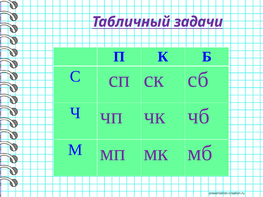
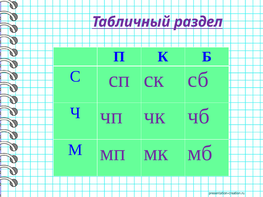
задачи: задачи -> раздел
